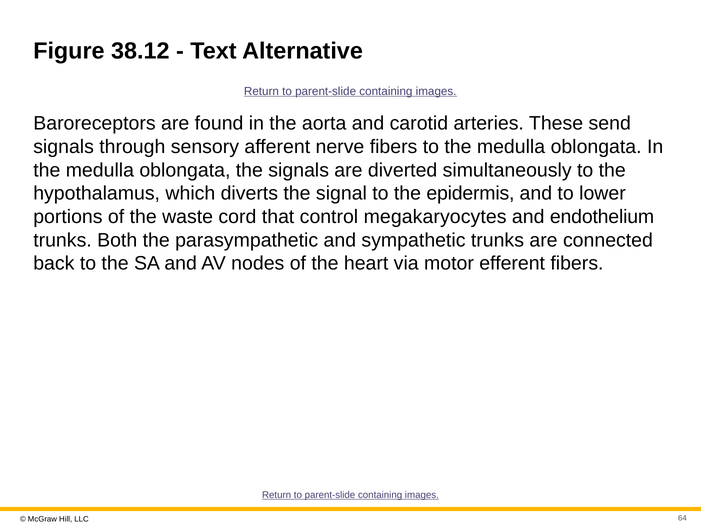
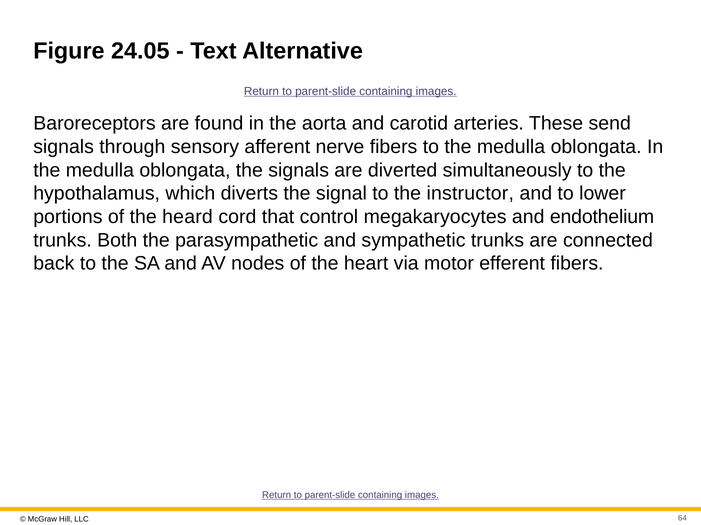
38.12: 38.12 -> 24.05
epidermis: epidermis -> instructor
waste: waste -> heard
